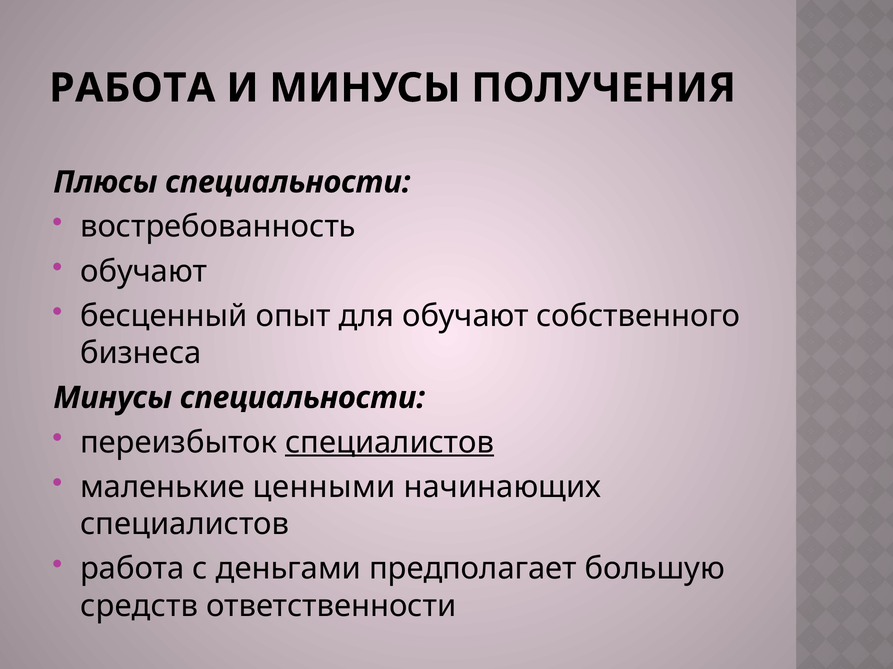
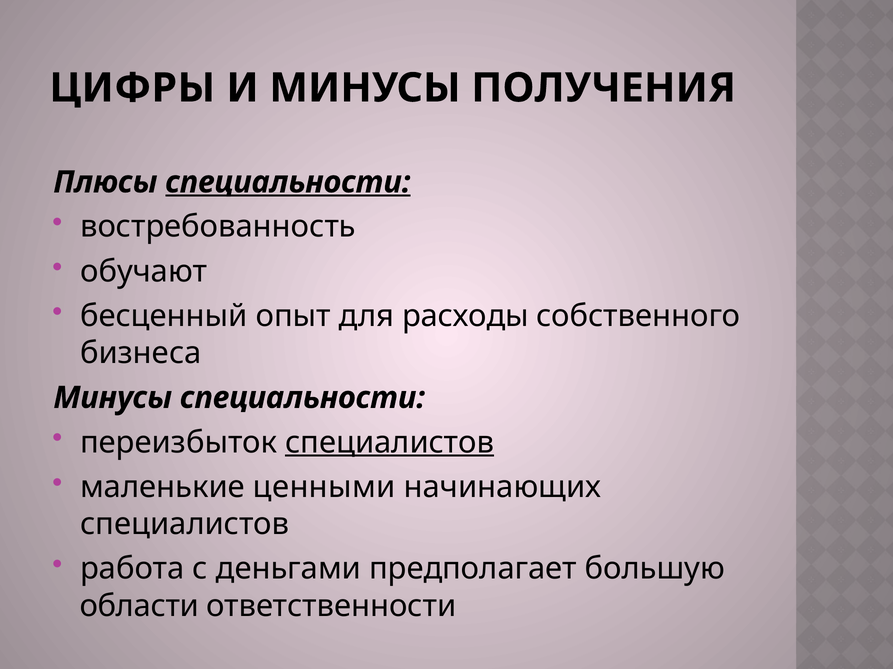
РАБОТА at (132, 88): РАБОТА -> ЦИФРЫ
специальности at (288, 182) underline: none -> present
для обучают: обучают -> расходы
средств: средств -> области
